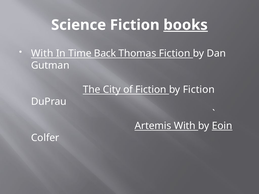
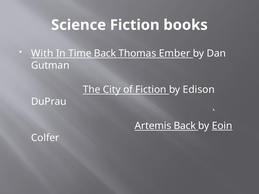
books underline: present -> none
Thomas Fiction: Fiction -> Ember
by Fiction: Fiction -> Edison
Artemis With: With -> Back
